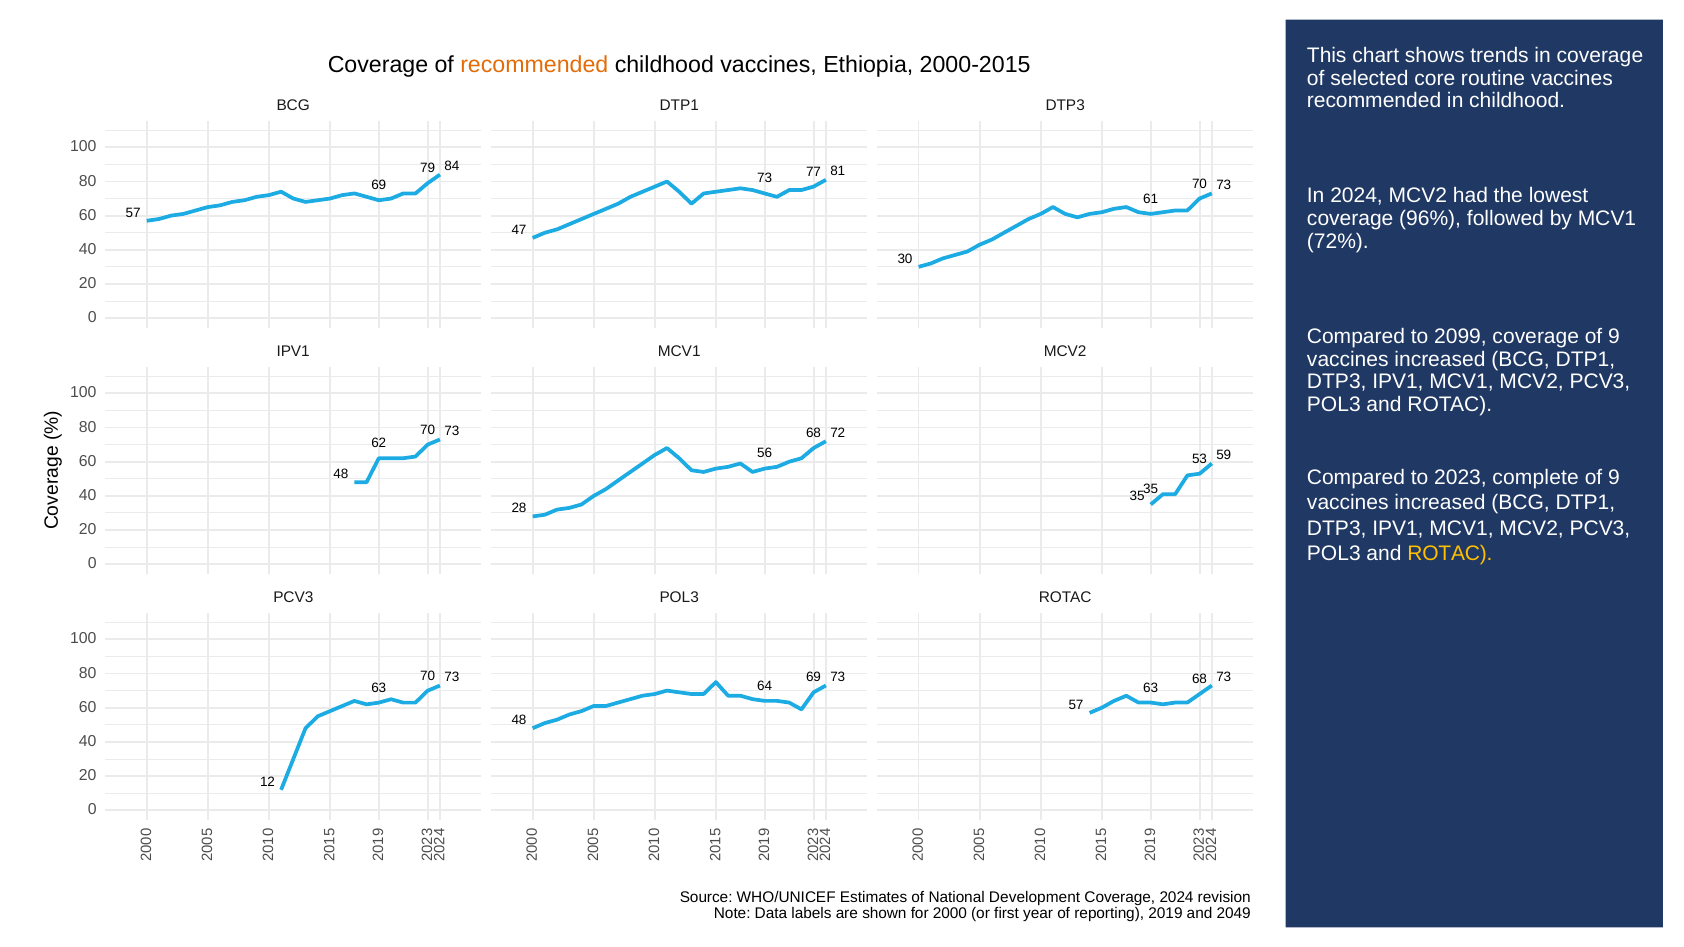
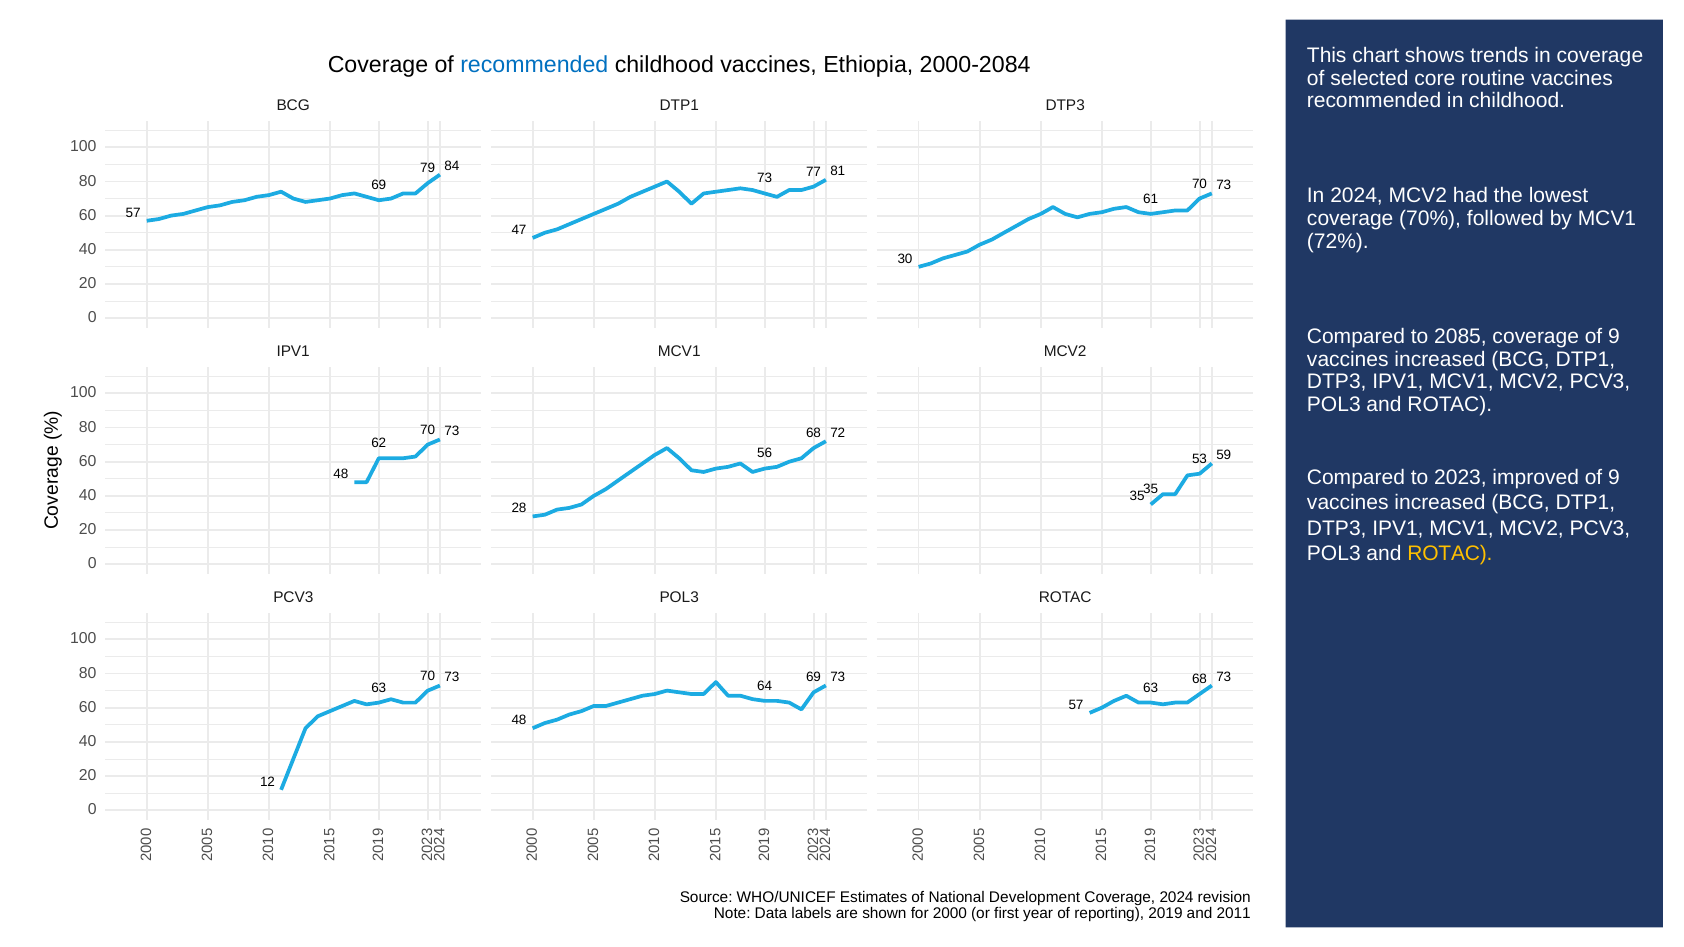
recommended at (534, 65) colour: orange -> blue
2000-2015: 2000-2015 -> 2000-2084
96%: 96% -> 70%
2099: 2099 -> 2085
complete: complete -> improved
2049: 2049 -> 2011
